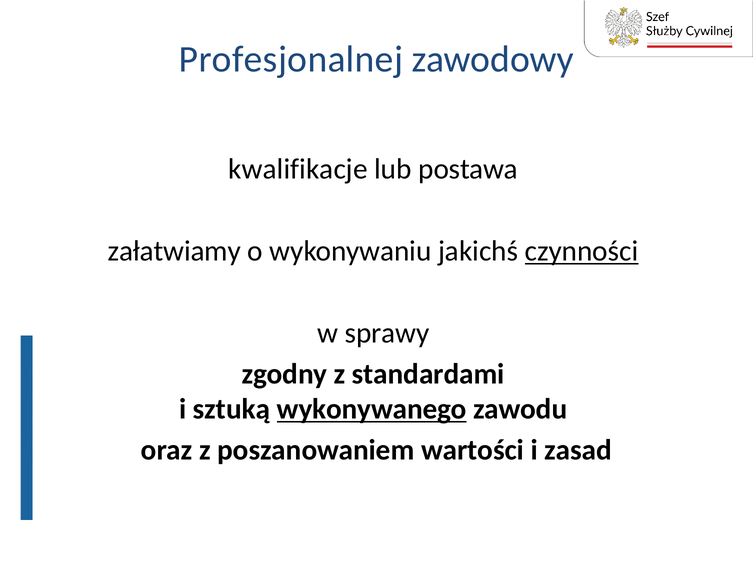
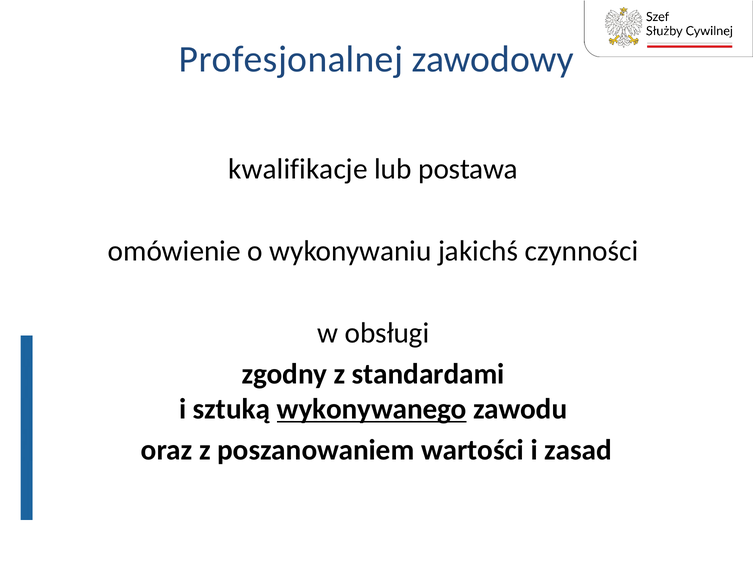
załatwiamy: załatwiamy -> omówienie
czynności underline: present -> none
sprawy: sprawy -> obsługi
